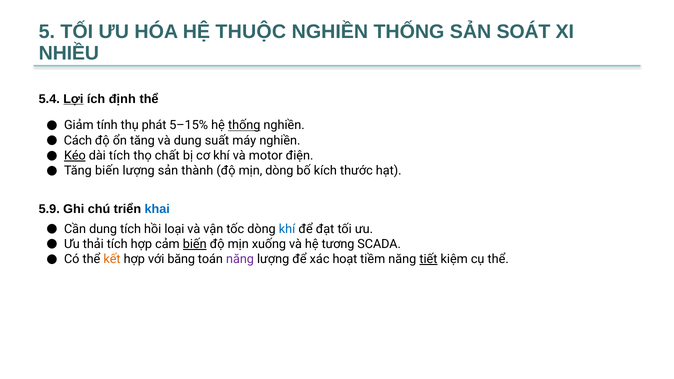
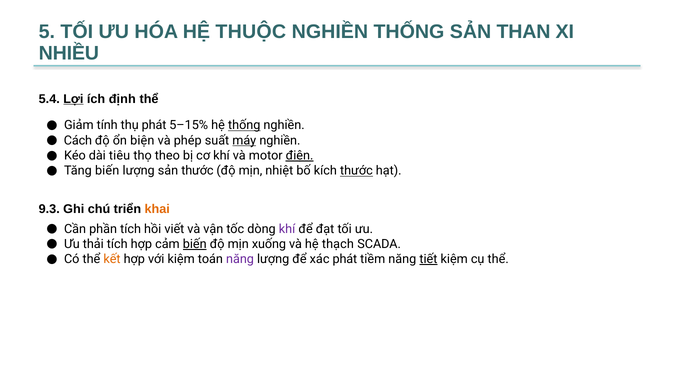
SOÁT: SOÁT -> THAN
ổn tăng: tăng -> biện
và dung: dung -> phép
máy underline: none -> present
Kéo underline: present -> none
dài tích: tích -> tiêu
chất: chất -> theo
điện underline: none -> present
sản thành: thành -> thước
mịn dòng: dòng -> nhiệt
thước at (356, 171) underline: none -> present
5.9: 5.9 -> 9.3
khai colour: blue -> orange
Cần dung: dung -> phần
loại: loại -> viết
khí at (287, 229) colour: blue -> purple
tương: tương -> thạch
với băng: băng -> kiệm
xác hoạt: hoạt -> phát
